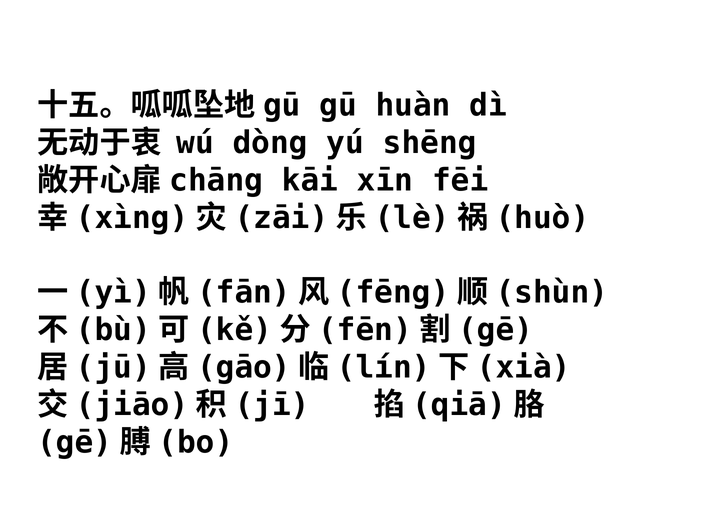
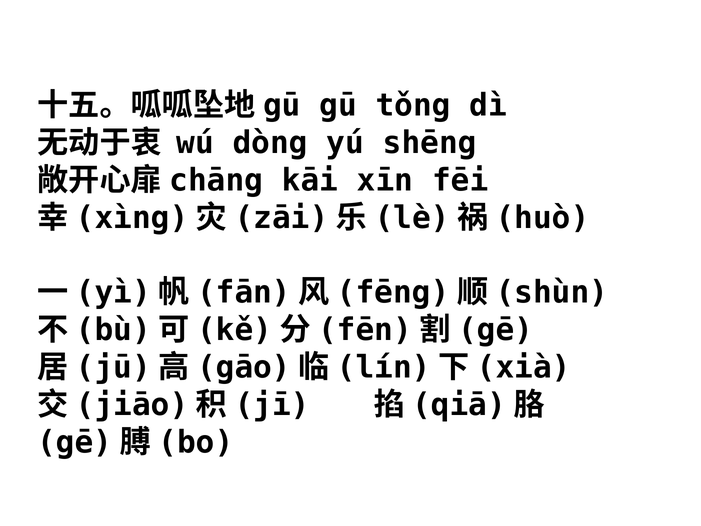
huàn: huàn -> tǒng
